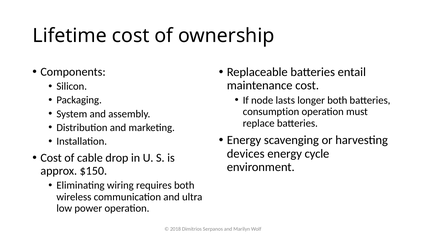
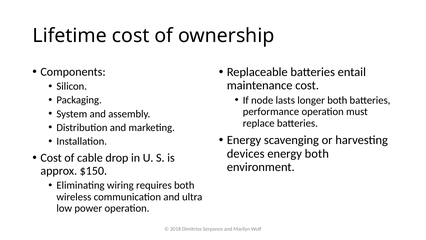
consumption: consumption -> performance
energy cycle: cycle -> both
